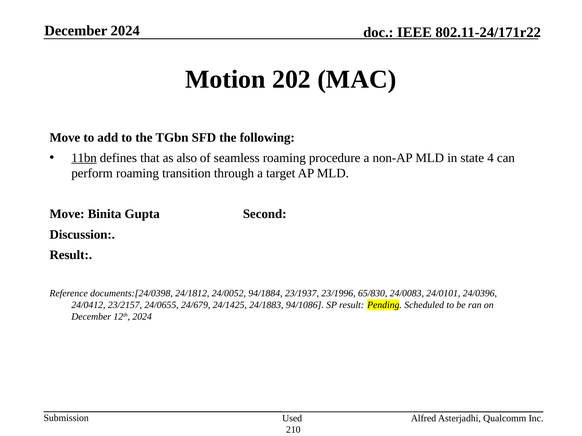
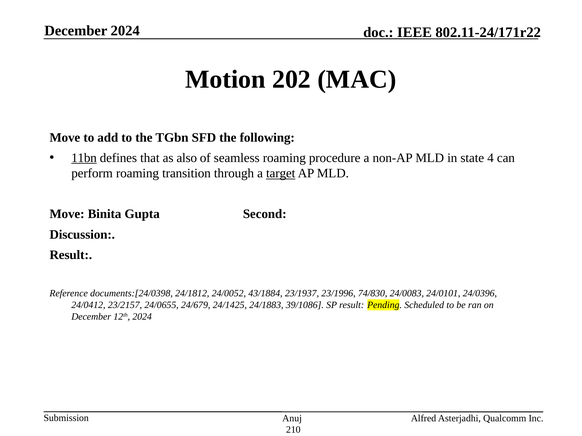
target underline: none -> present
94/1884: 94/1884 -> 43/1884
65/830: 65/830 -> 74/830
94/1086: 94/1086 -> 39/1086
Used: Used -> Anuj
